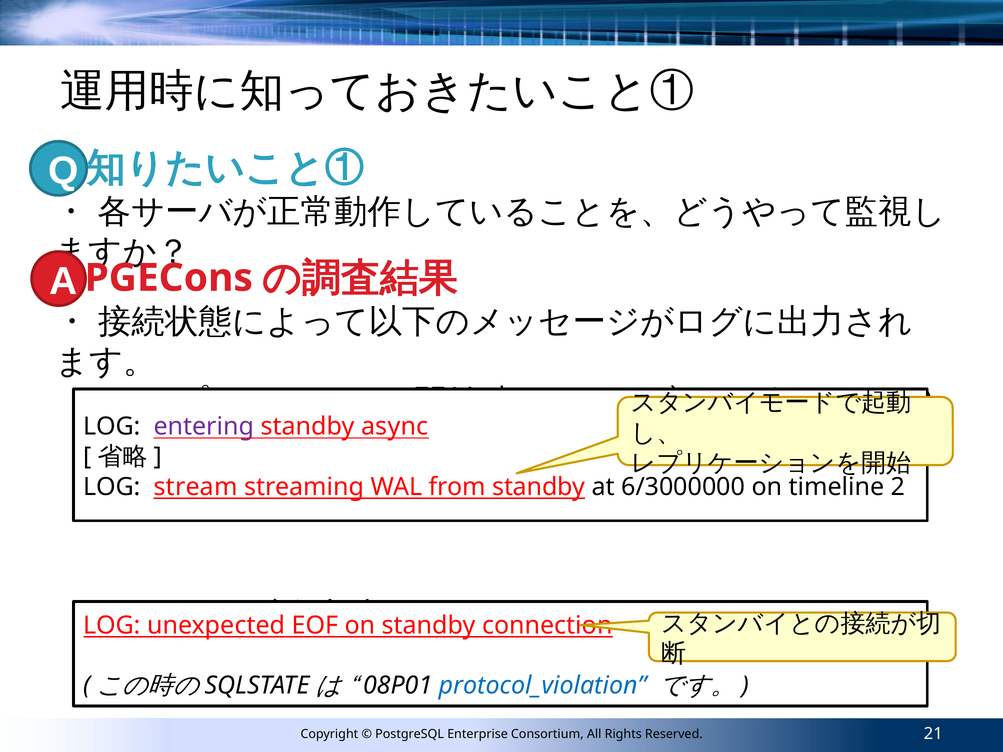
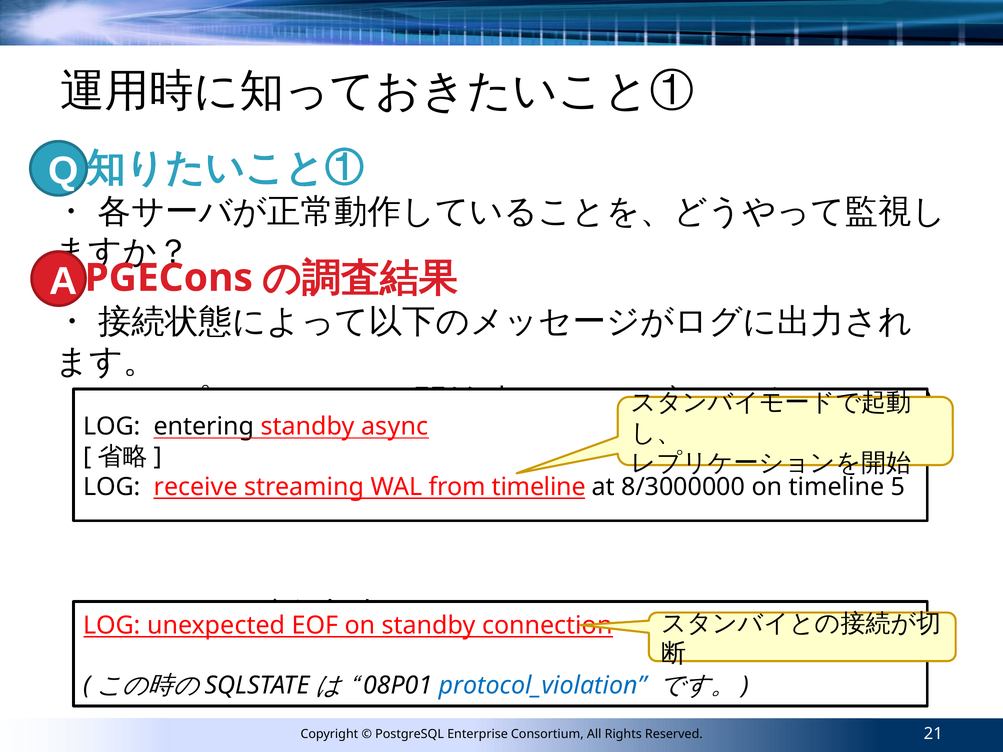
entering colour: purple -> black
stream: stream -> receive
from standby: standby -> timeline
6/3000000: 6/3000000 -> 8/3000000
2: 2 -> 5
